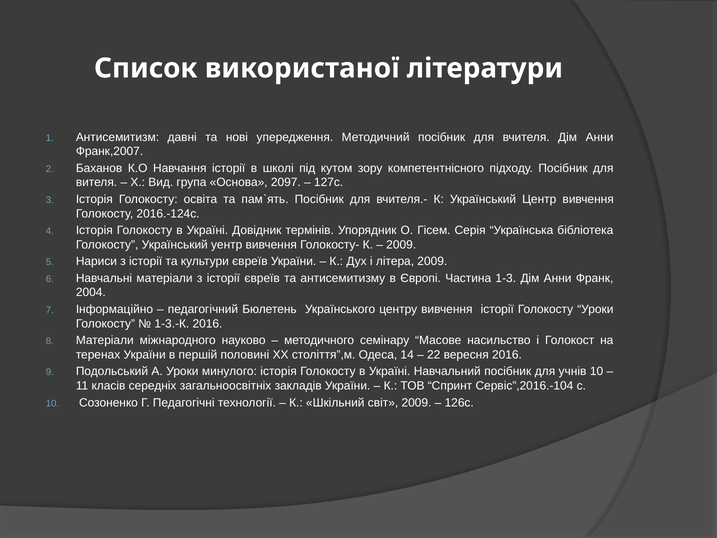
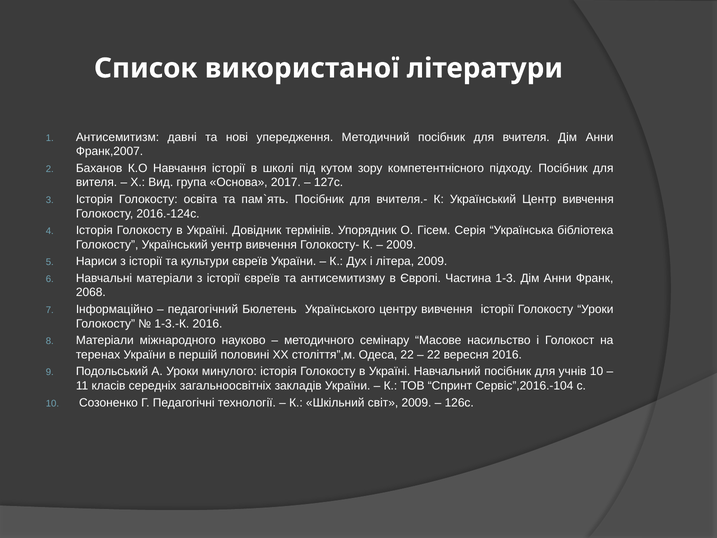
2097: 2097 -> 2017
2004: 2004 -> 2068
Одеса 14: 14 -> 22
